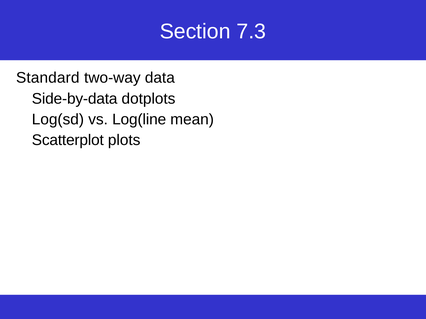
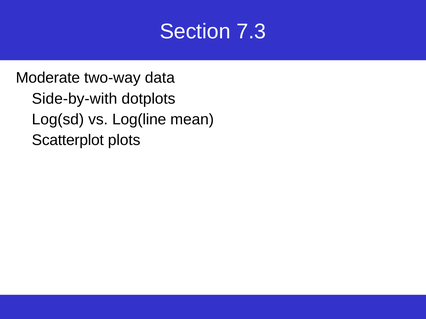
Standard: Standard -> Moderate
Side-by-data: Side-by-data -> Side-by-with
